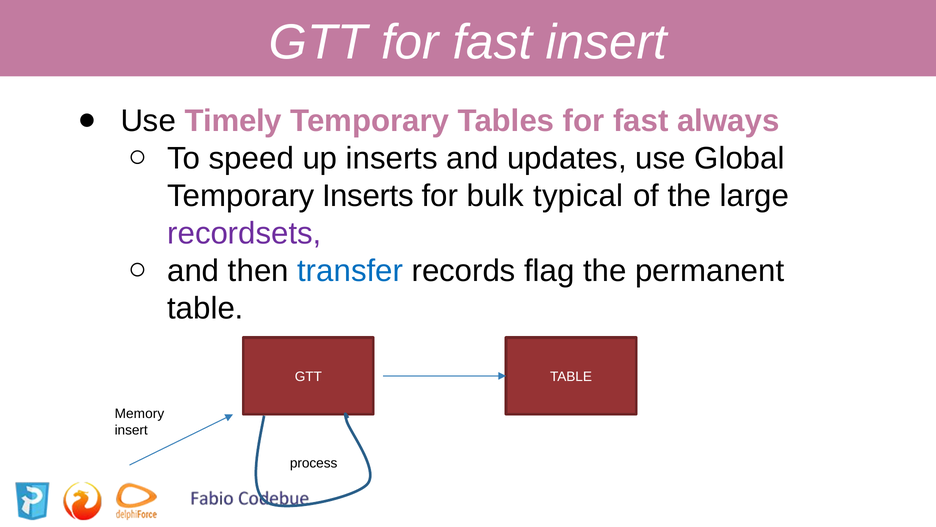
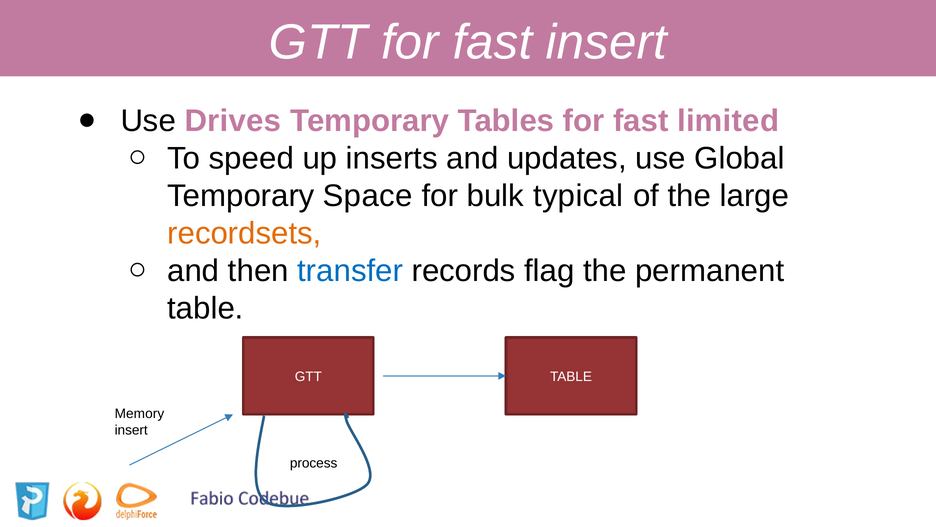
Timely: Timely -> Drives
always: always -> limited
Temporary Inserts: Inserts -> Space
recordsets colour: purple -> orange
